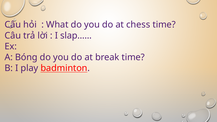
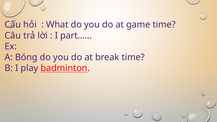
chess: chess -> game
slap……: slap…… -> part……
